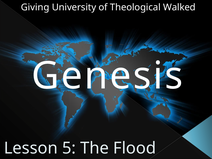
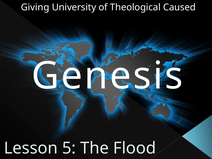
Walked: Walked -> Caused
